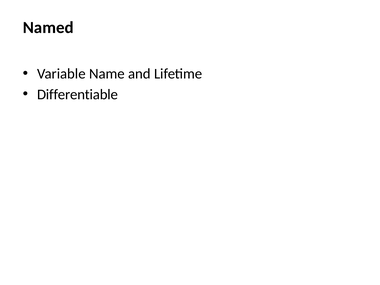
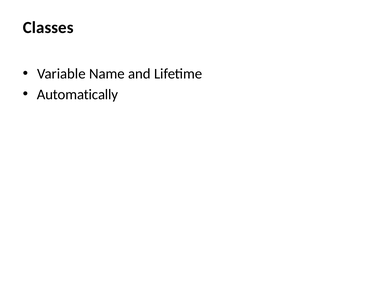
Named: Named -> Classes
Differentiable: Differentiable -> Automatically
